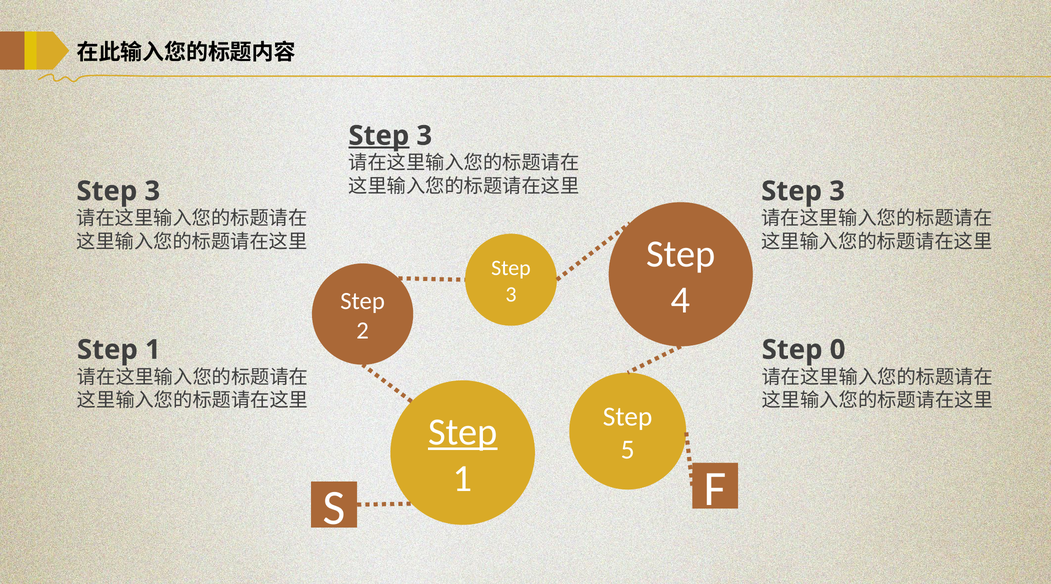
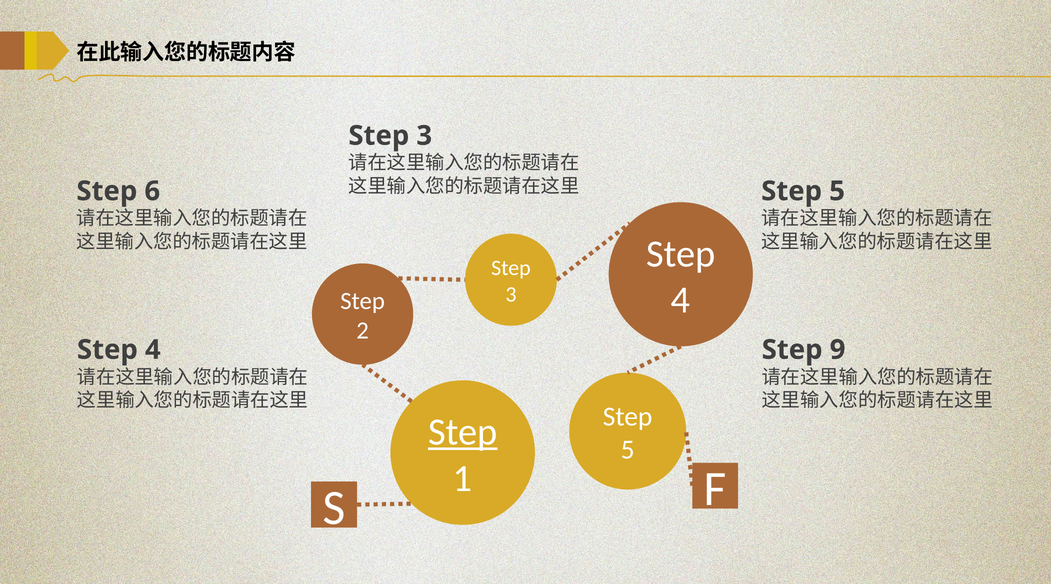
Step at (379, 136) underline: present -> none
3 at (152, 191): 3 -> 6
3 at (837, 191): 3 -> 5
1 at (153, 350): 1 -> 4
0: 0 -> 9
